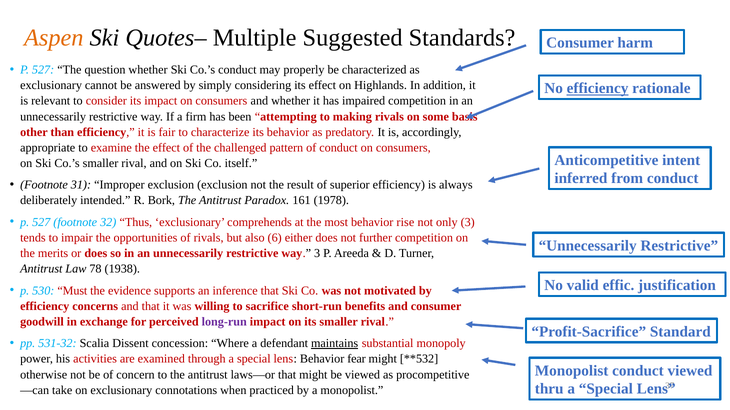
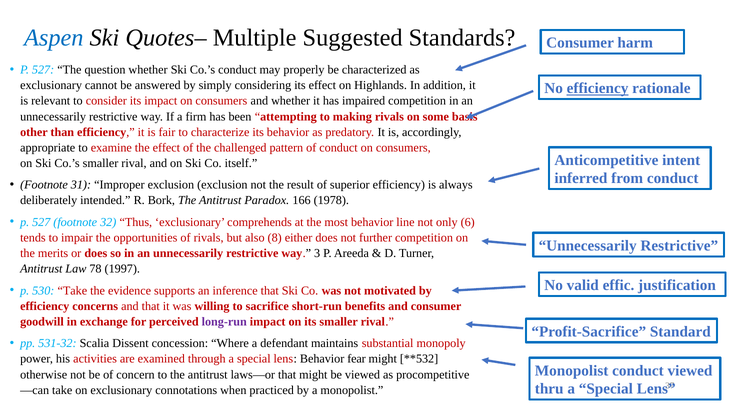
Aspen colour: orange -> blue
161: 161 -> 166
rise: rise -> line
only 3: 3 -> 6
6: 6 -> 8
1938: 1938 -> 1997
530 Must: Must -> Take
maintains underline: present -> none
